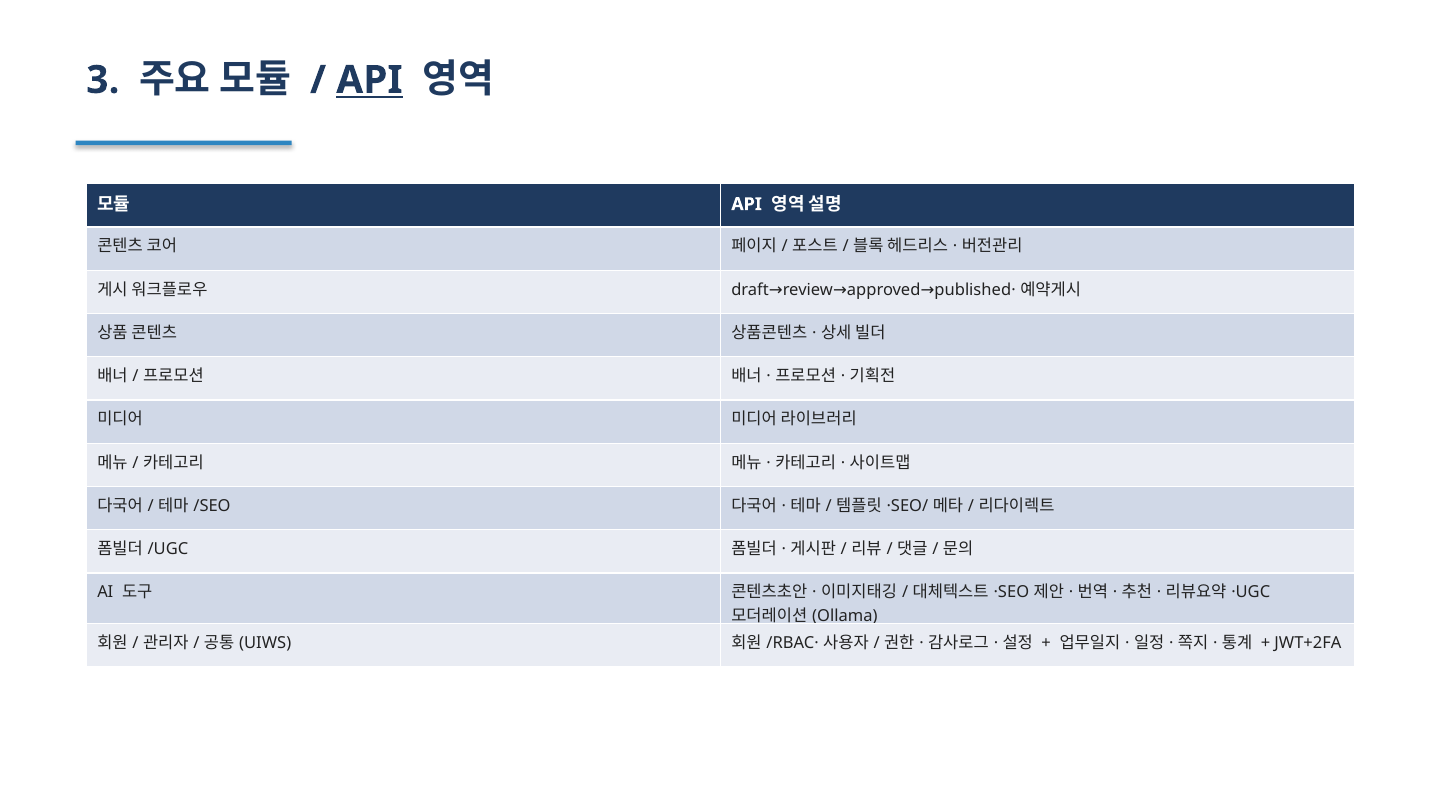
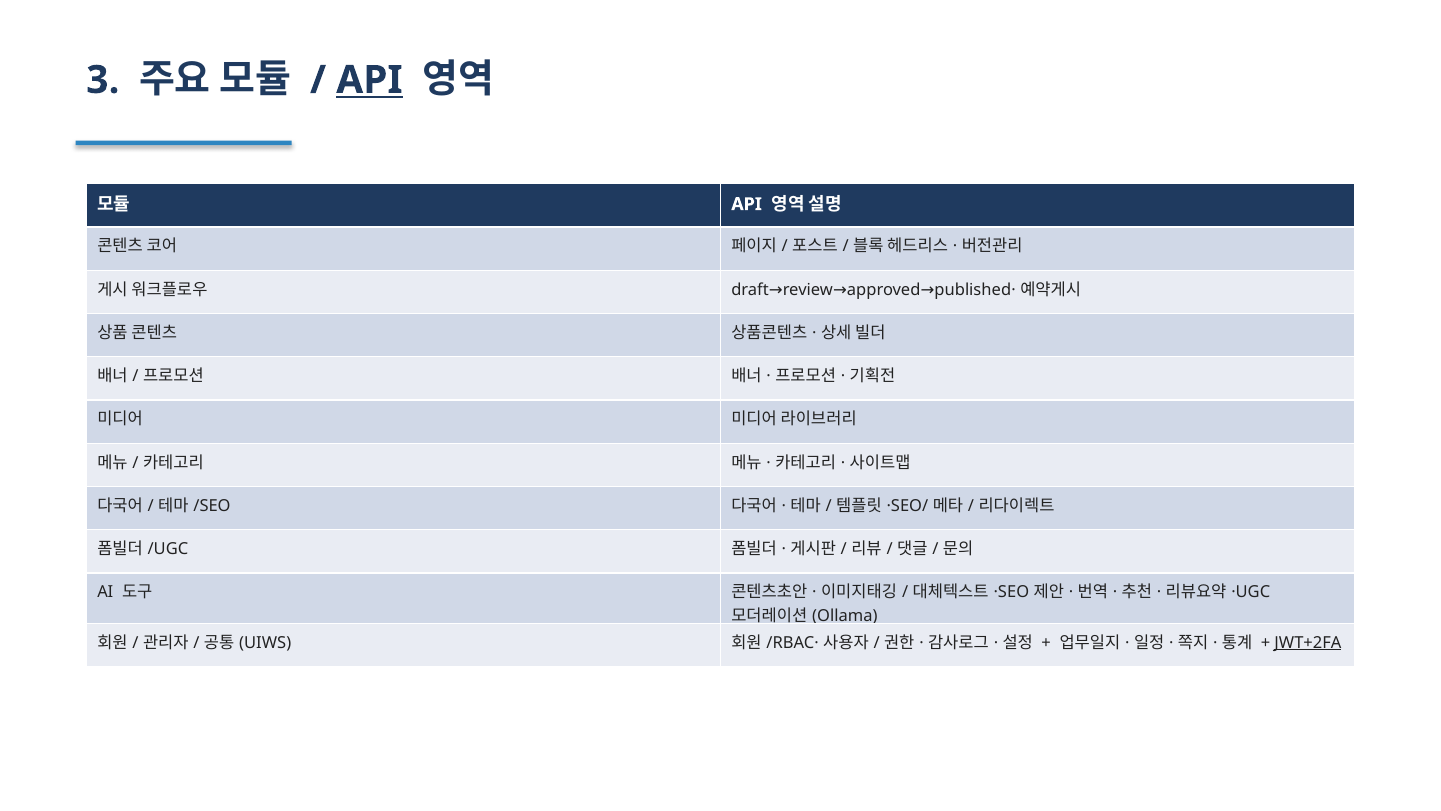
JWT+2FA underline: none -> present
